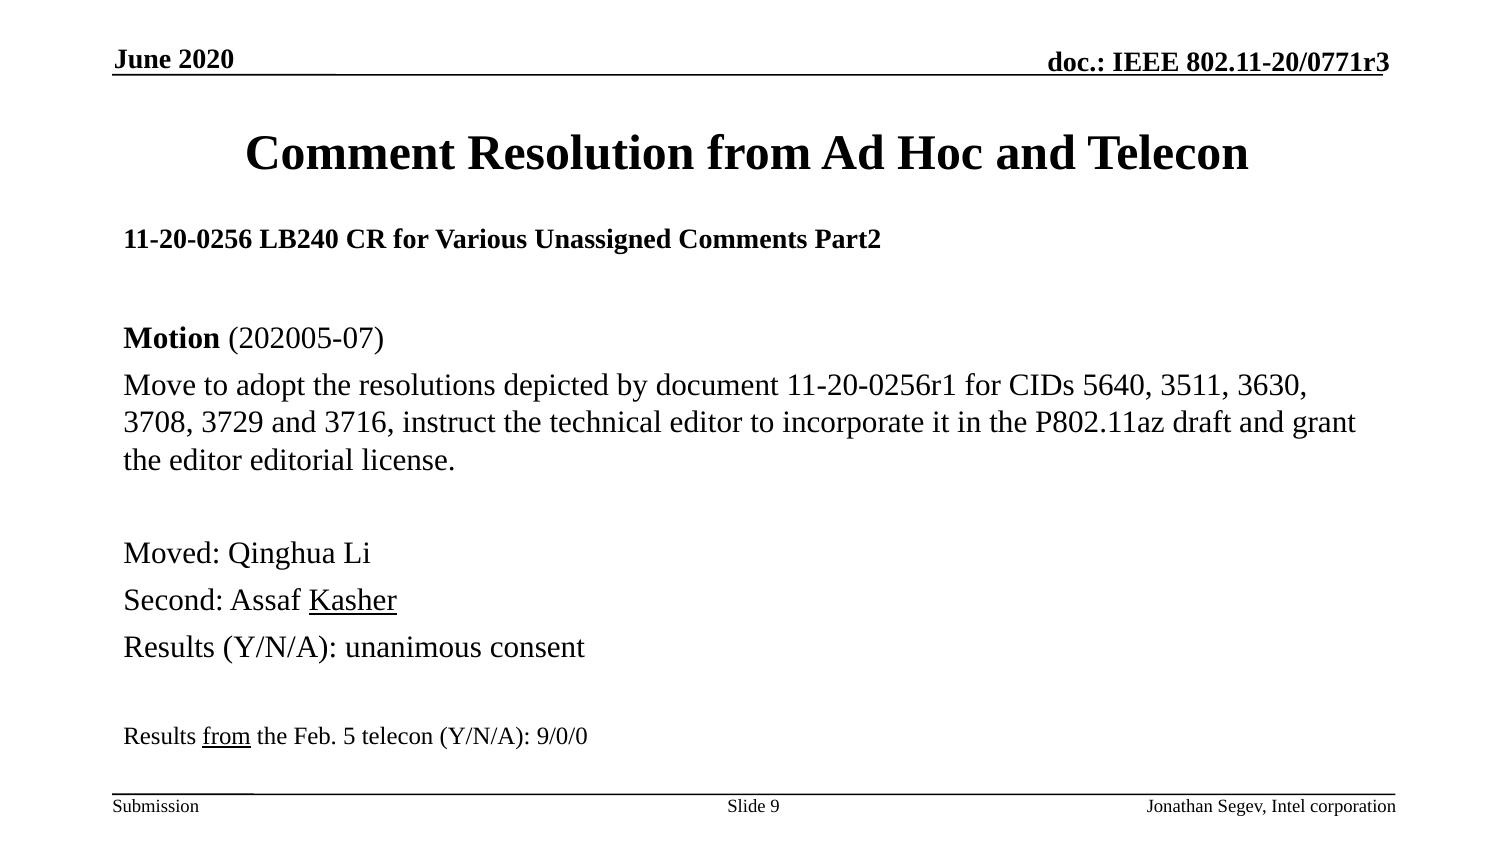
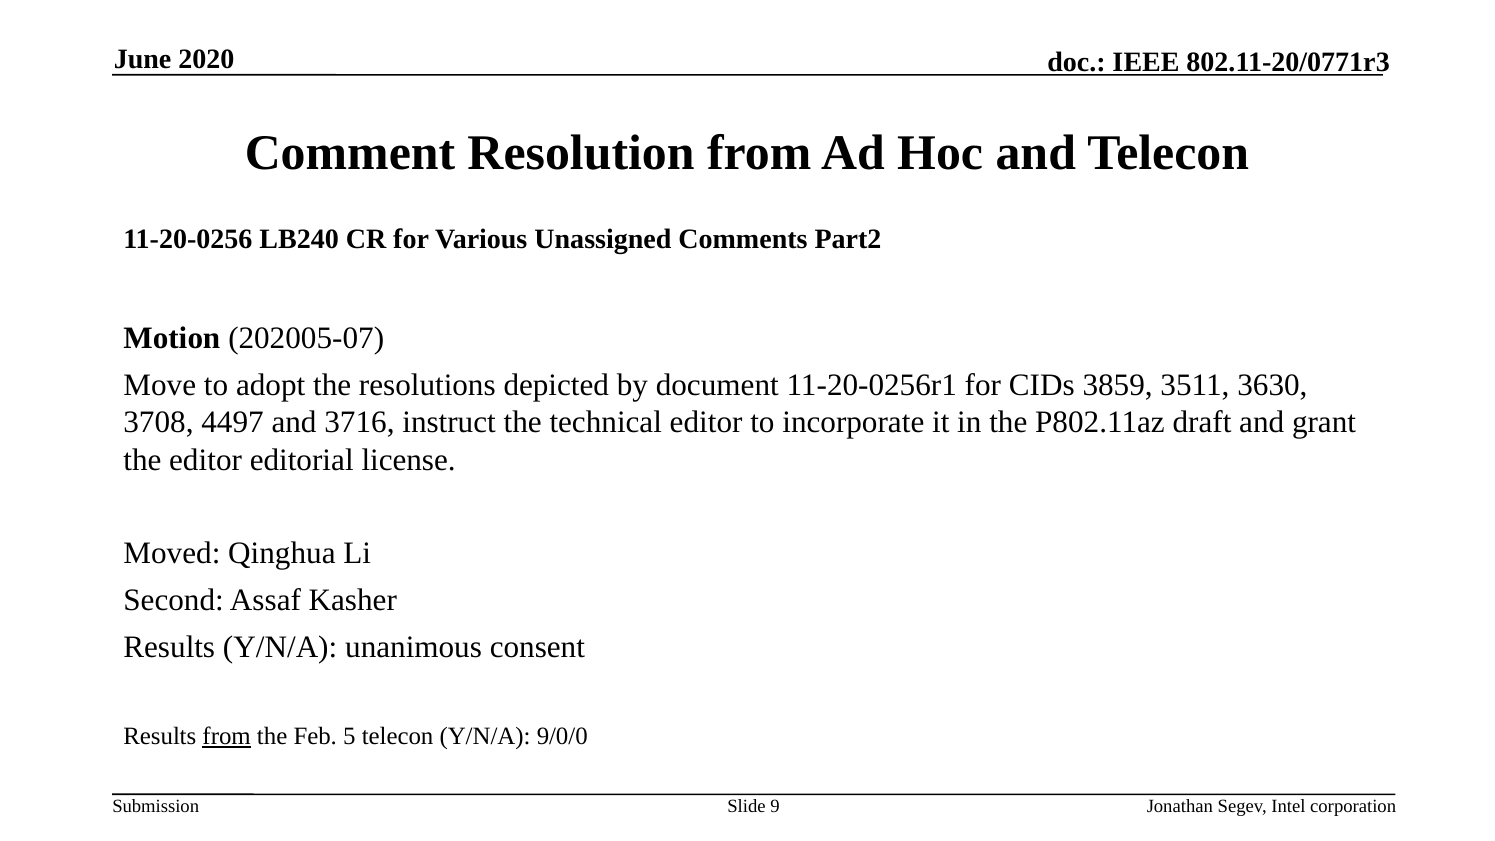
5640: 5640 -> 3859
3729: 3729 -> 4497
Kasher underline: present -> none
